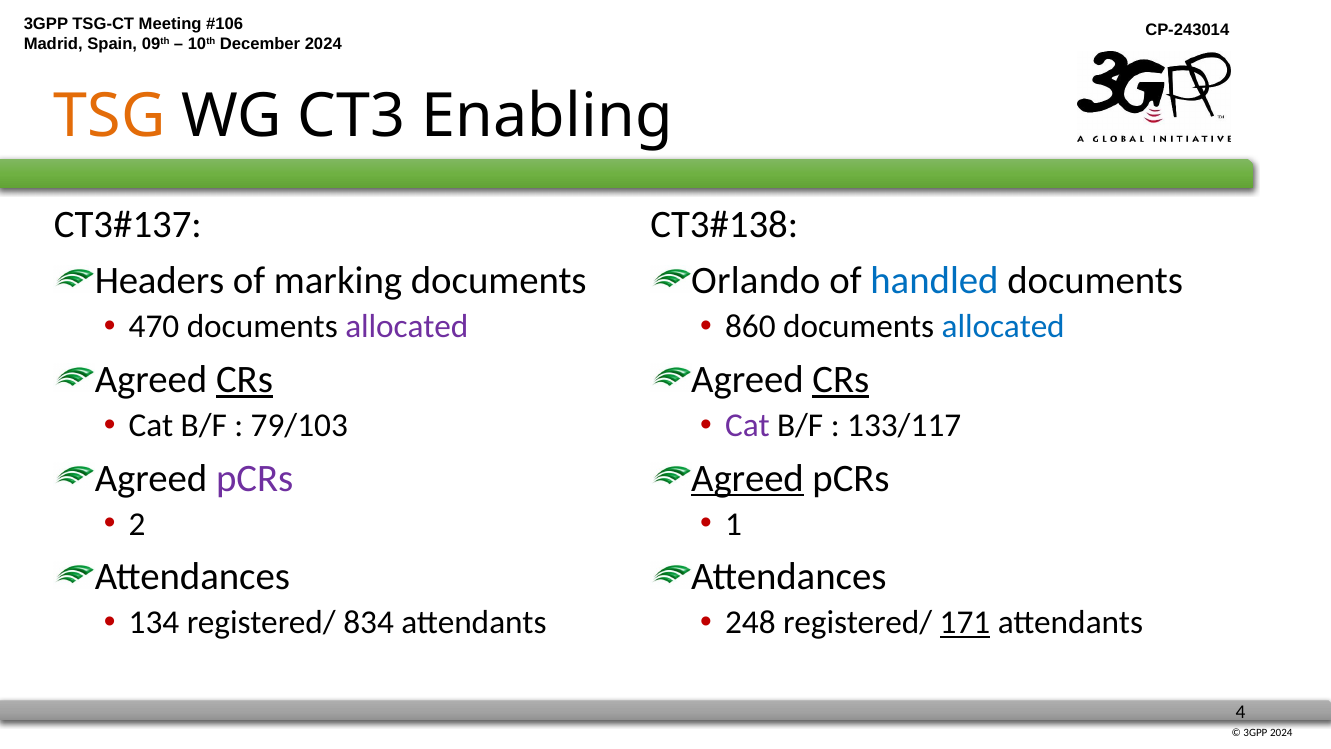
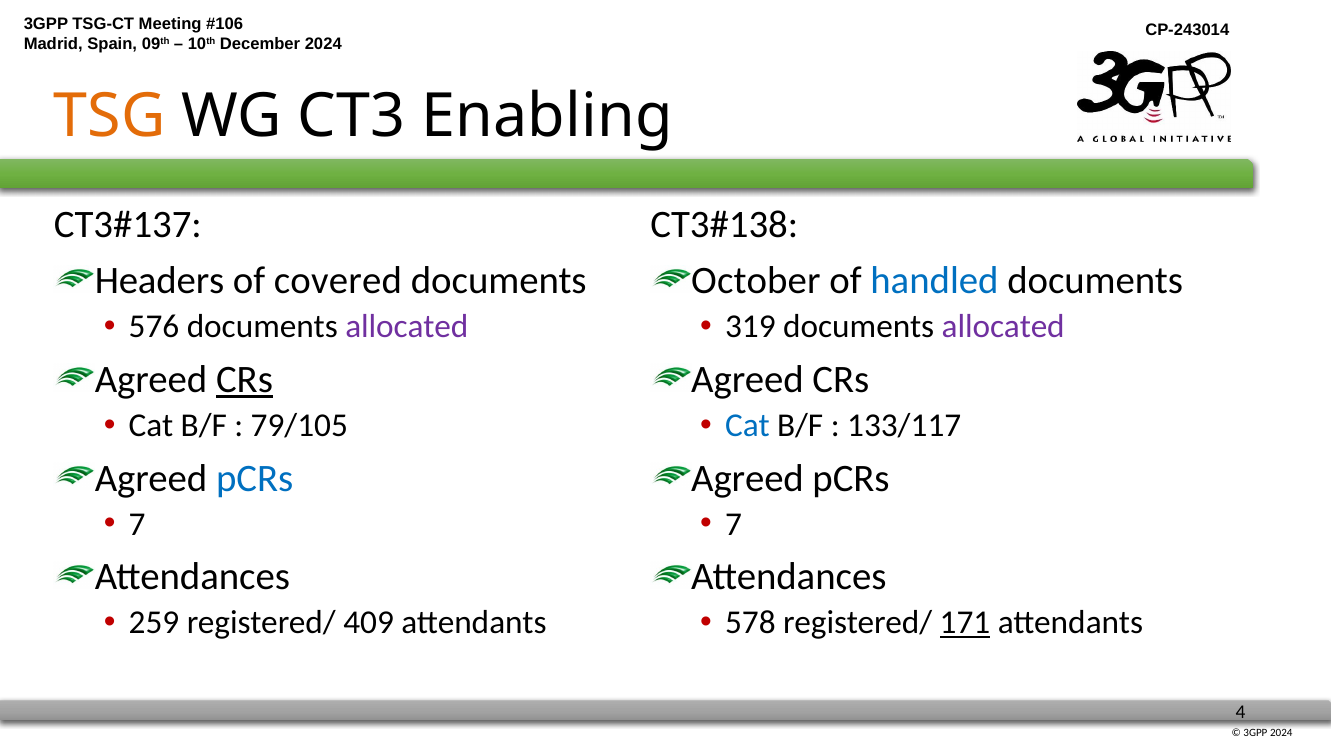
marking: marking -> covered
Orlando: Orlando -> October
470: 470 -> 576
860: 860 -> 319
allocated at (1003, 327) colour: blue -> purple
CRs at (841, 379) underline: present -> none
79/103: 79/103 -> 79/105
Cat at (747, 425) colour: purple -> blue
pCRs at (255, 478) colour: purple -> blue
Agreed at (748, 478) underline: present -> none
2 at (137, 524): 2 -> 7
1 at (734, 524): 1 -> 7
134: 134 -> 259
834: 834 -> 409
248: 248 -> 578
